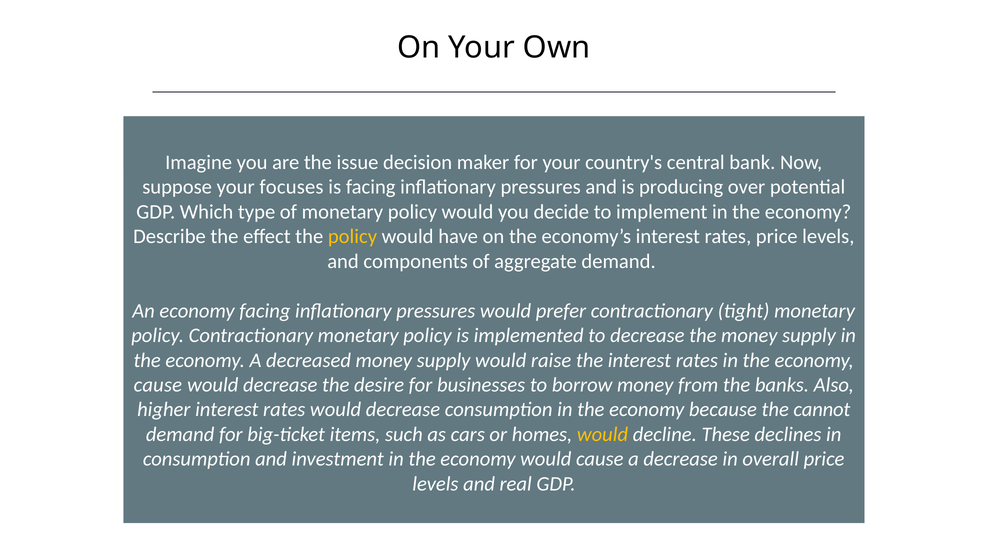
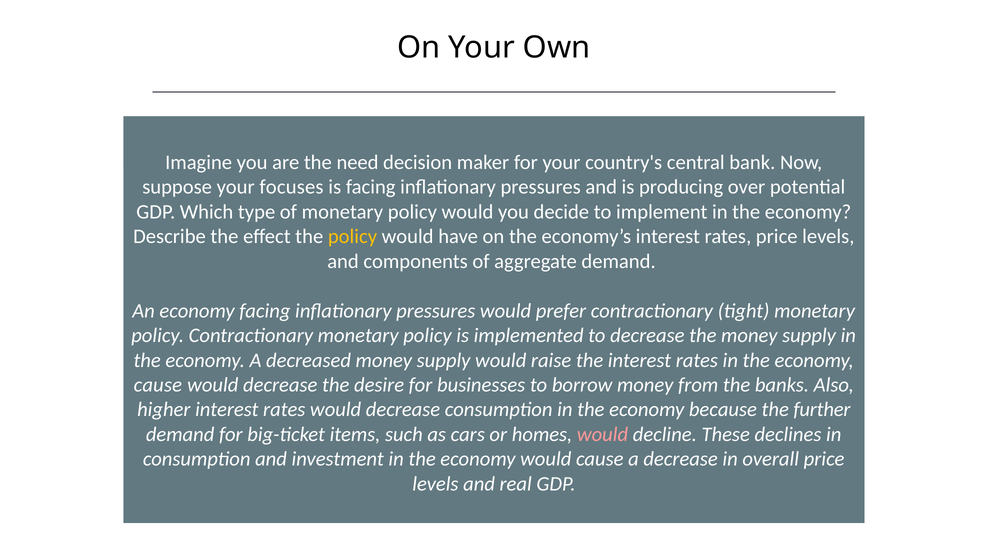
issue: issue -> need
cannot: cannot -> further
would at (603, 434) colour: yellow -> pink
